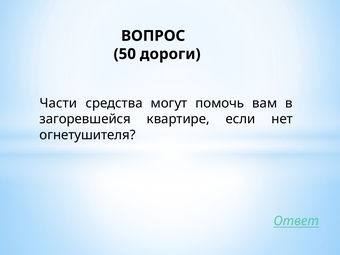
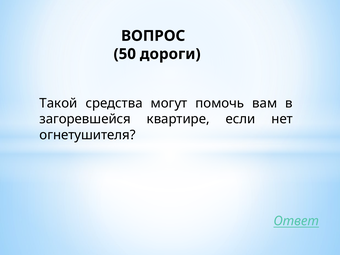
Части: Части -> Такой
